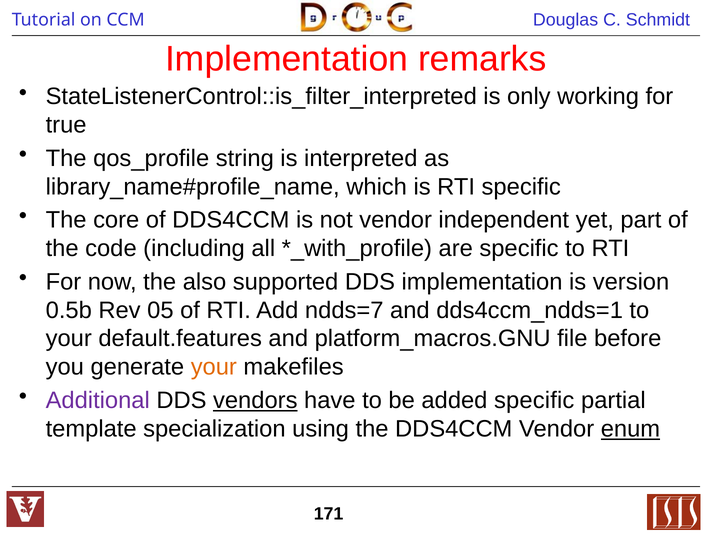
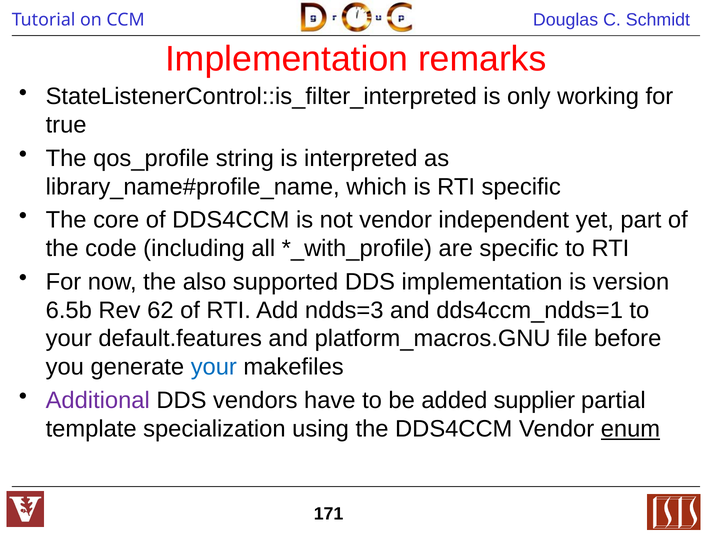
0.5b: 0.5b -> 6.5b
05: 05 -> 62
ndds=7: ndds=7 -> ndds=3
your at (214, 367) colour: orange -> blue
vendors underline: present -> none
added specific: specific -> supplier
